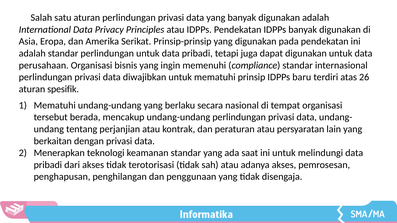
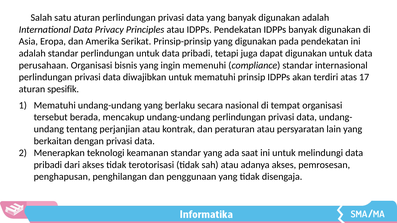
baru: baru -> akan
26: 26 -> 17
